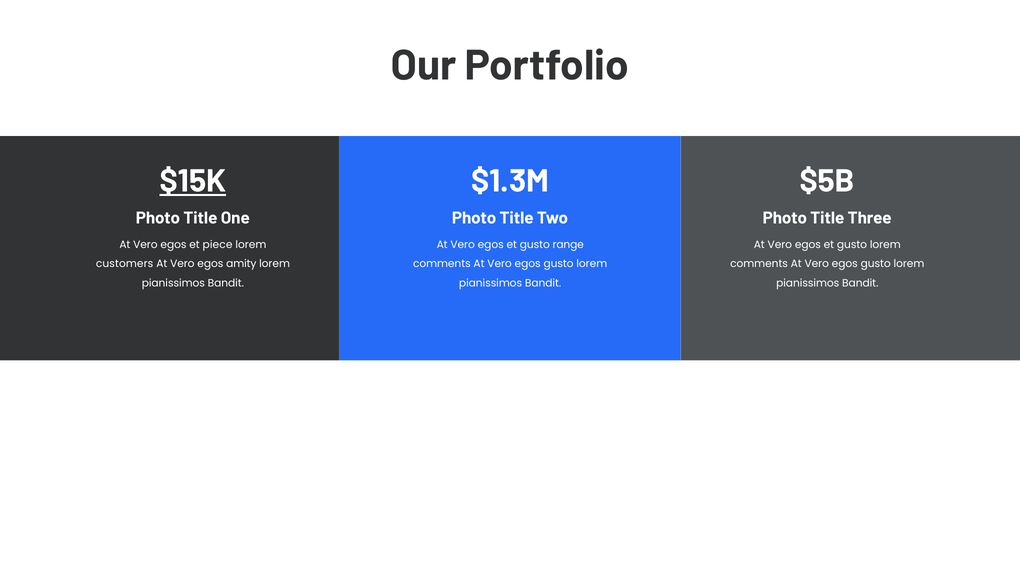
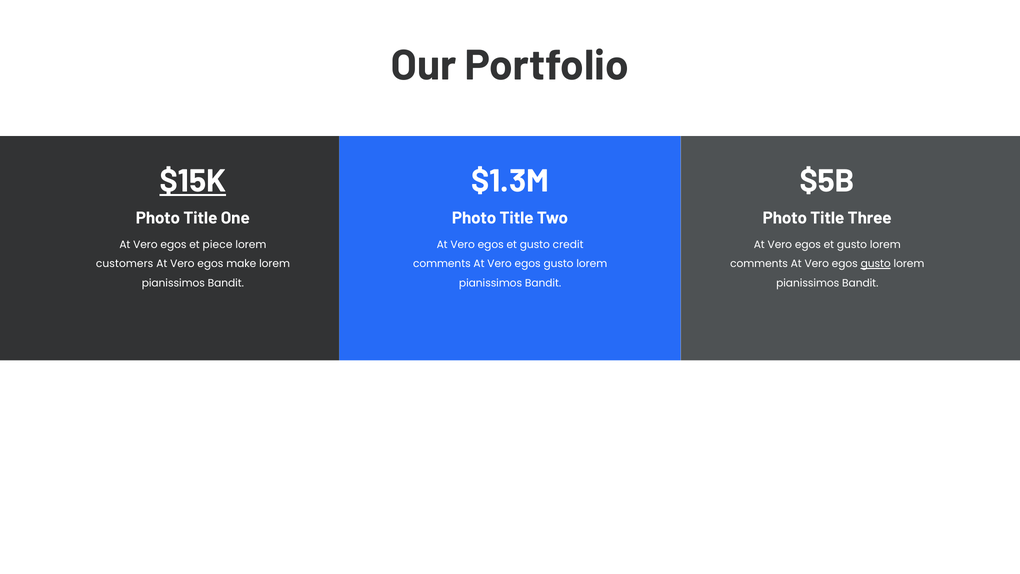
range: range -> credit
amity: amity -> make
gusto at (876, 264) underline: none -> present
